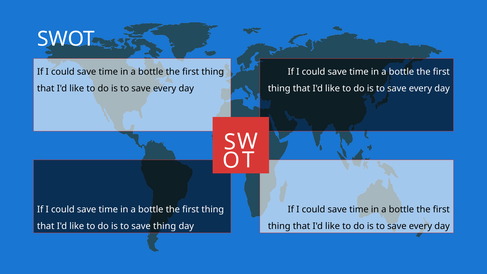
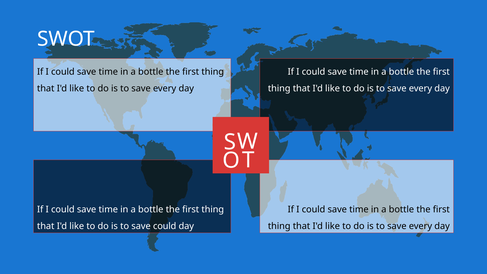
save thing: thing -> could
